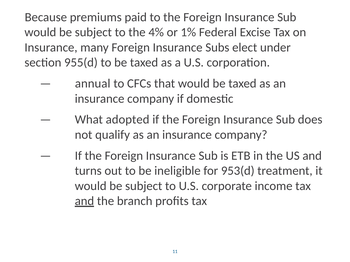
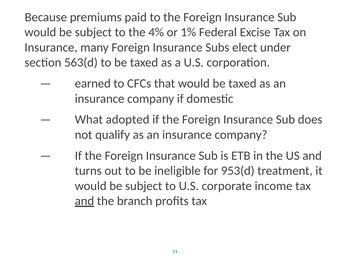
955(d: 955(d -> 563(d
annual: annual -> earned
